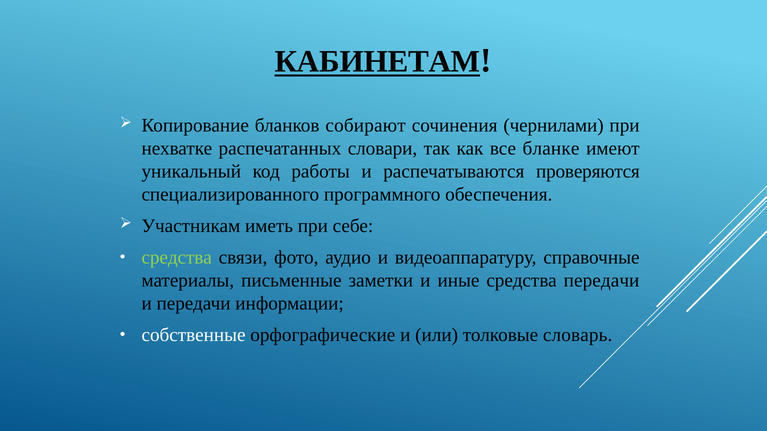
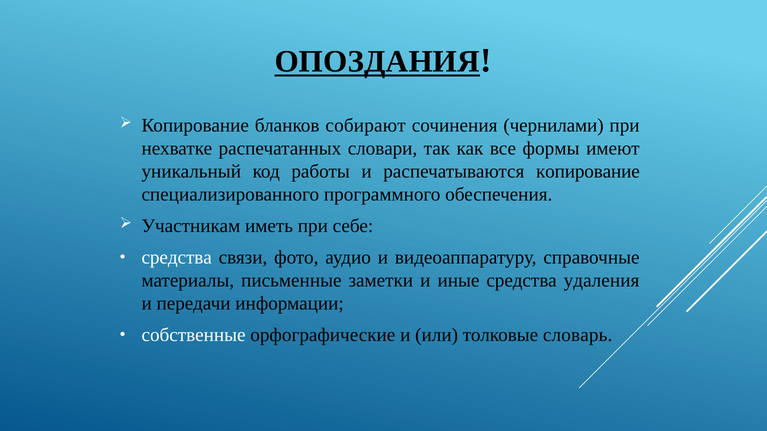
КАБИНЕТАМ: КАБИНЕТАМ -> ОПОЗДАНИЯ
бланке: бланке -> формы
распечатываются проверяются: проверяются -> копирование
средства at (177, 258) colour: light green -> white
средства передачи: передачи -> удаления
